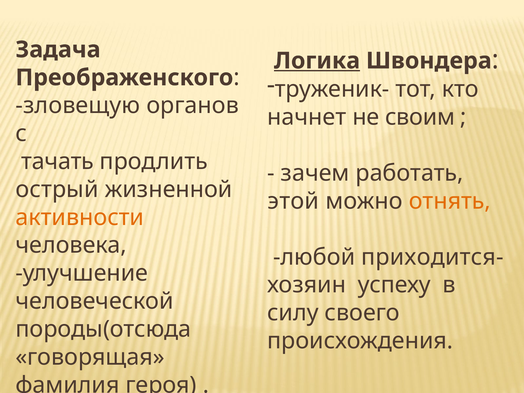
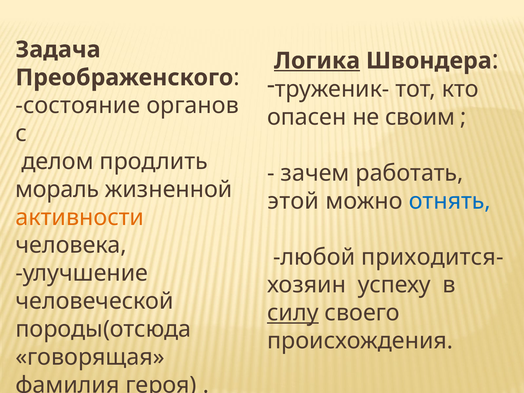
зловещую: зловещую -> состояние
начнет: начнет -> опасен
тачать: тачать -> делом
острый: острый -> мораль
отнять colour: orange -> blue
силу underline: none -> present
